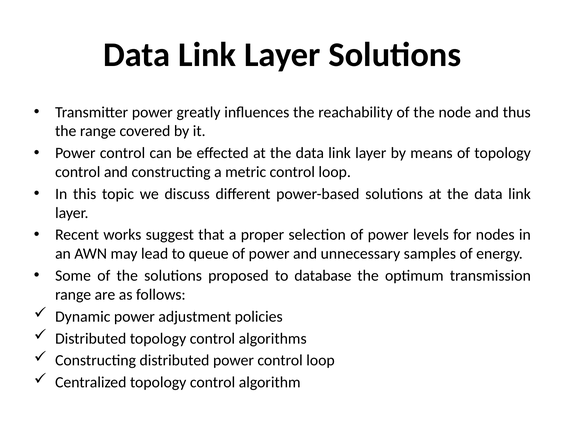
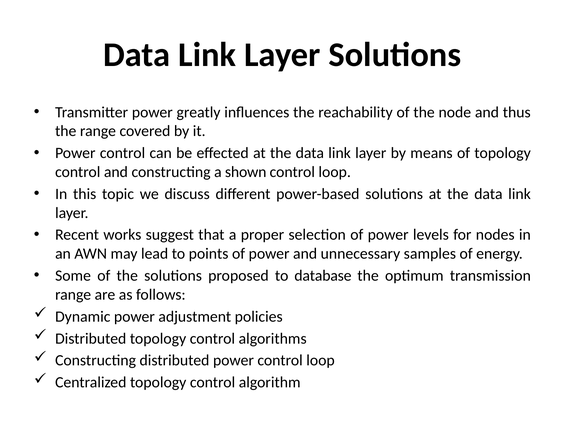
metric: metric -> shown
queue: queue -> points
